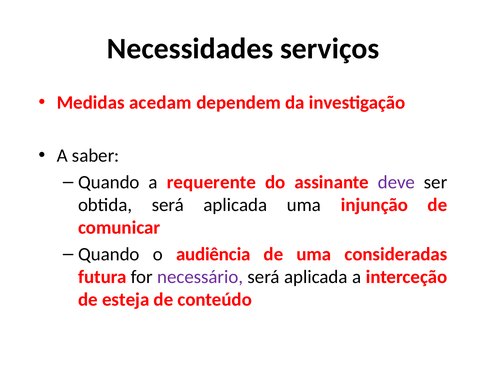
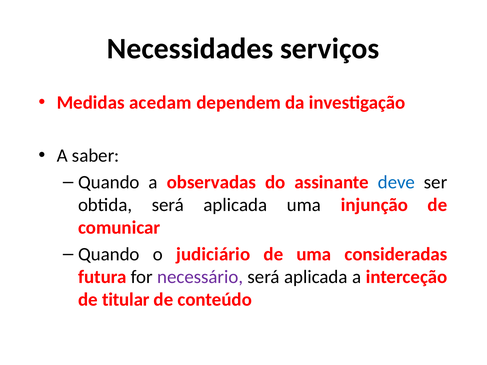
requerente: requerente -> observadas
deve colour: purple -> blue
audiência: audiência -> judiciário
esteja: esteja -> titular
